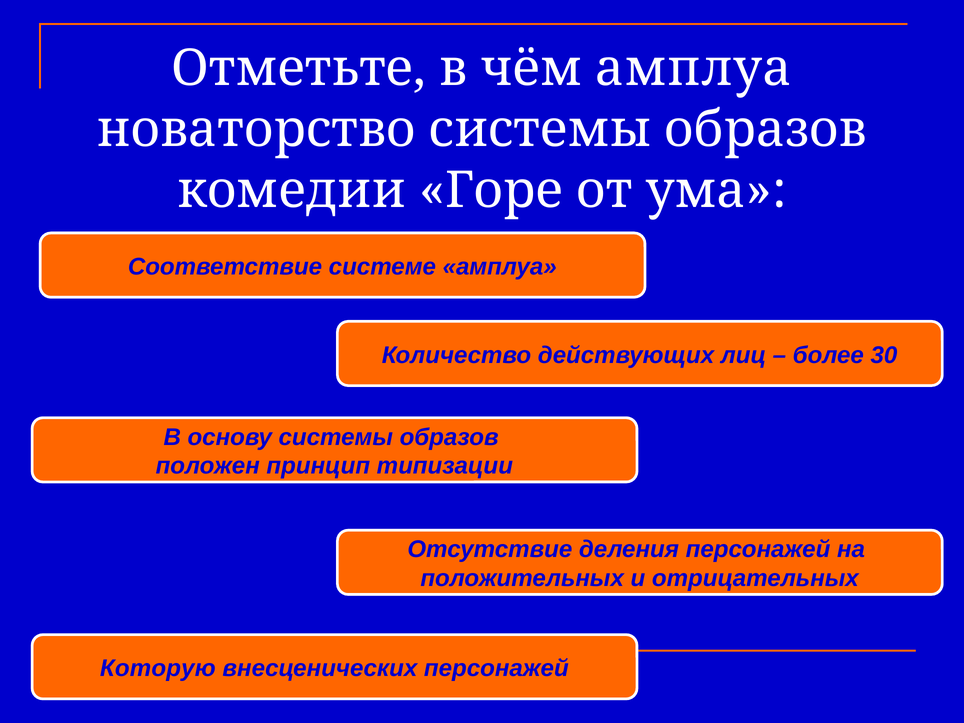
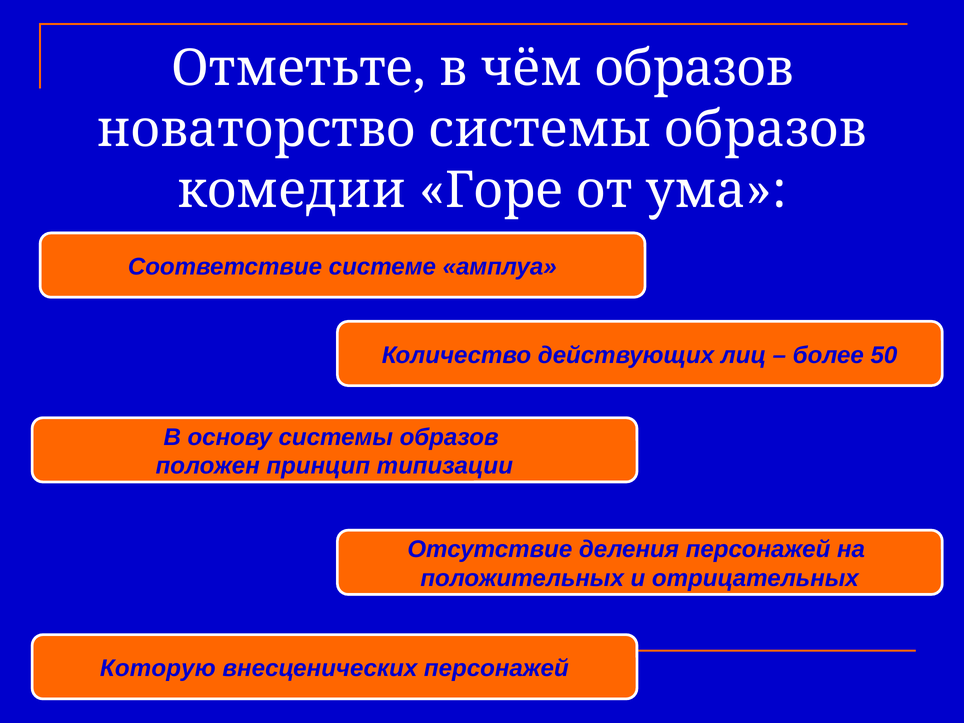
чём амплуа: амплуа -> образов
30: 30 -> 50
